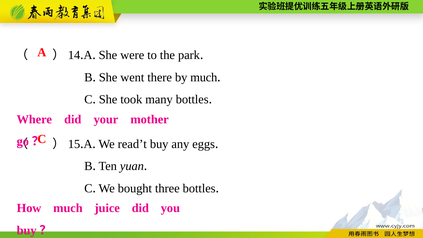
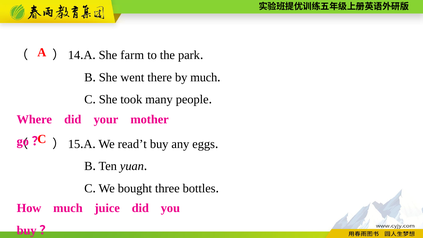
were: were -> farm
many bottles: bottles -> people
